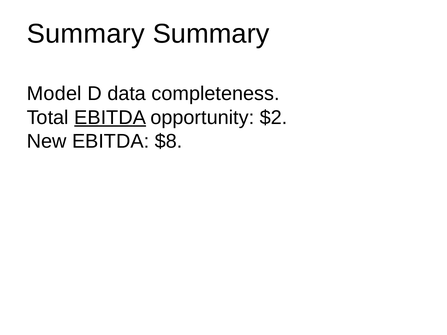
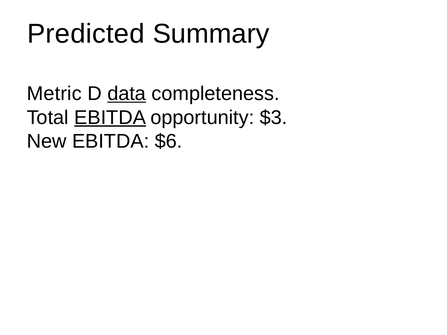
Summary at (86, 34): Summary -> Predicted
Model: Model -> Metric
data underline: none -> present
$2: $2 -> $3
$8: $8 -> $6
